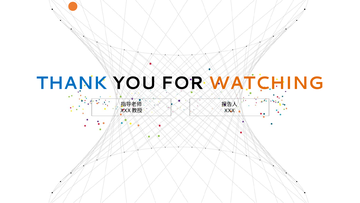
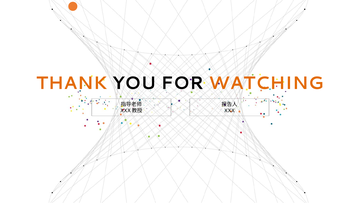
THANK colour: blue -> orange
